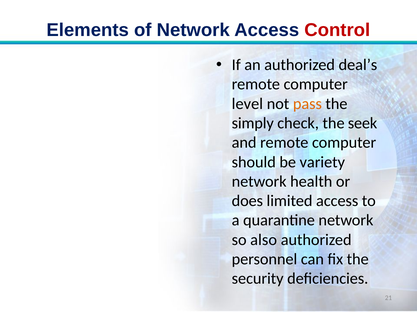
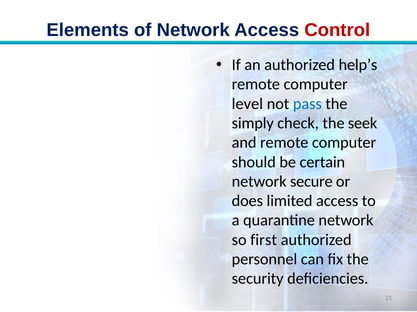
deal’s: deal’s -> help’s
pass colour: orange -> blue
variety: variety -> certain
health: health -> secure
also: also -> first
